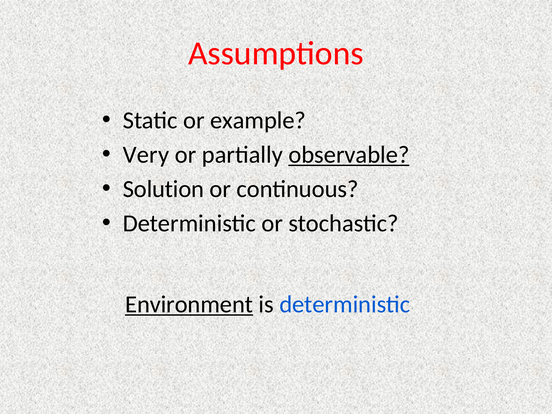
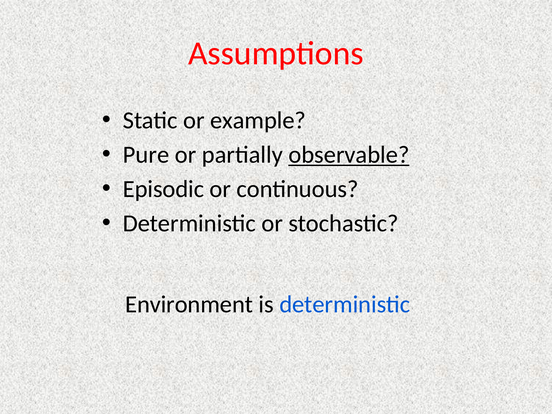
Very: Very -> Pure
Solution: Solution -> Episodic
Environment underline: present -> none
